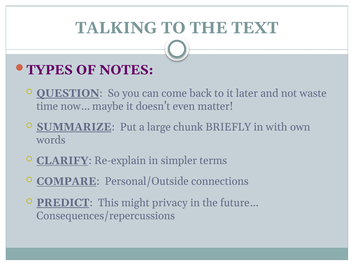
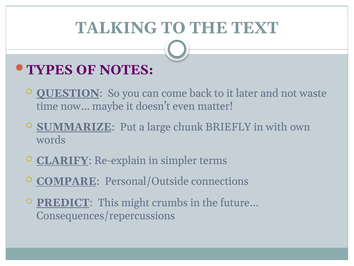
privacy: privacy -> crumbs
